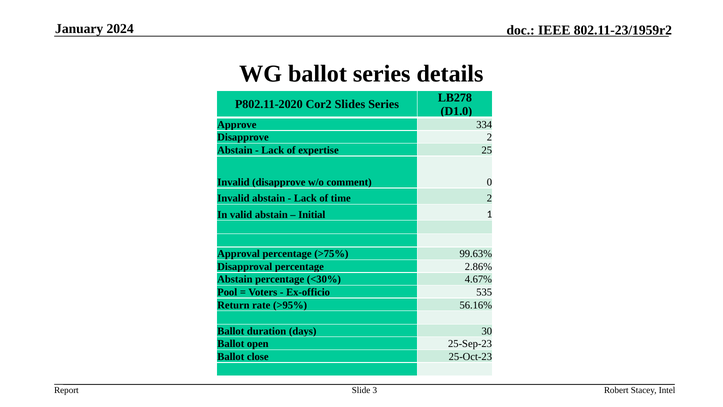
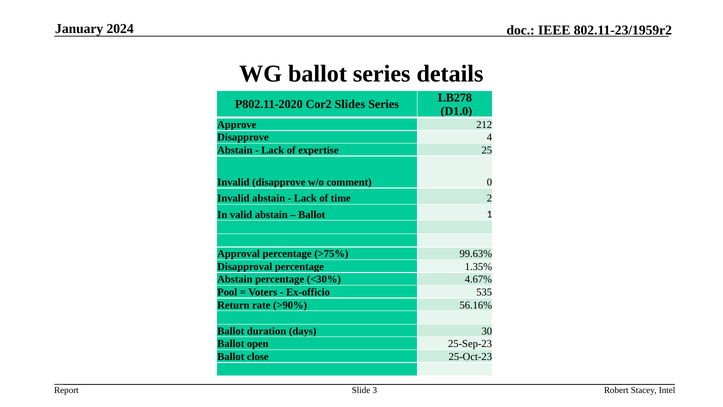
334: 334 -> 212
Disapprove 2: 2 -> 4
Initial at (312, 214): Initial -> Ballot
2.86%: 2.86% -> 1.35%
>95%: >95% -> >90%
